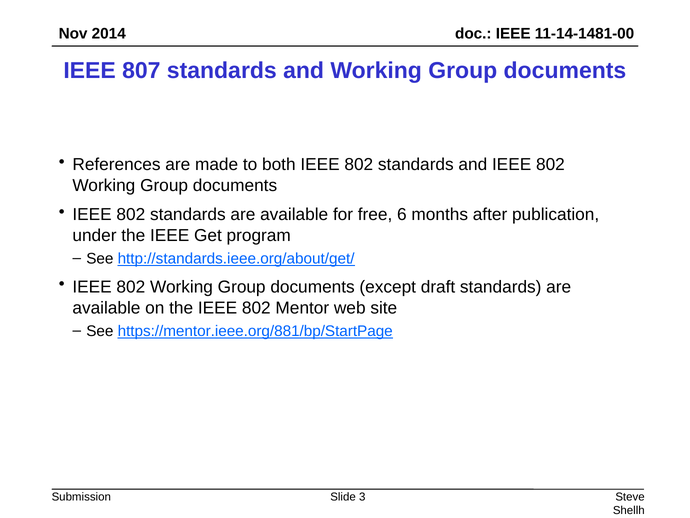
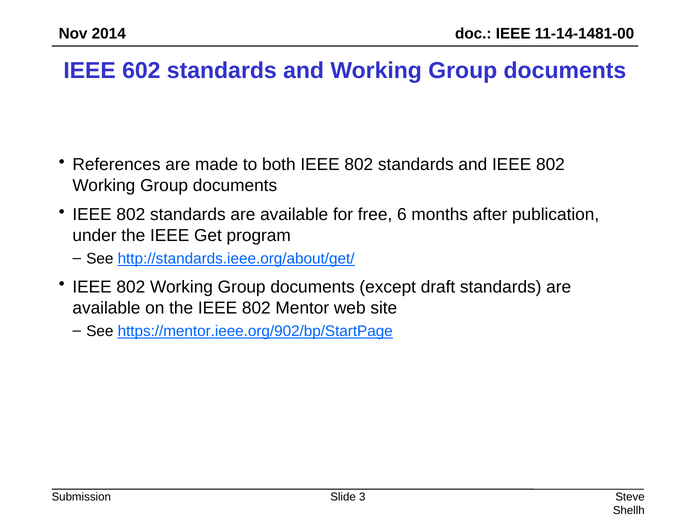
807: 807 -> 602
https://mentor.ieee.org/881/bp/StartPage: https://mentor.ieee.org/881/bp/StartPage -> https://mentor.ieee.org/902/bp/StartPage
